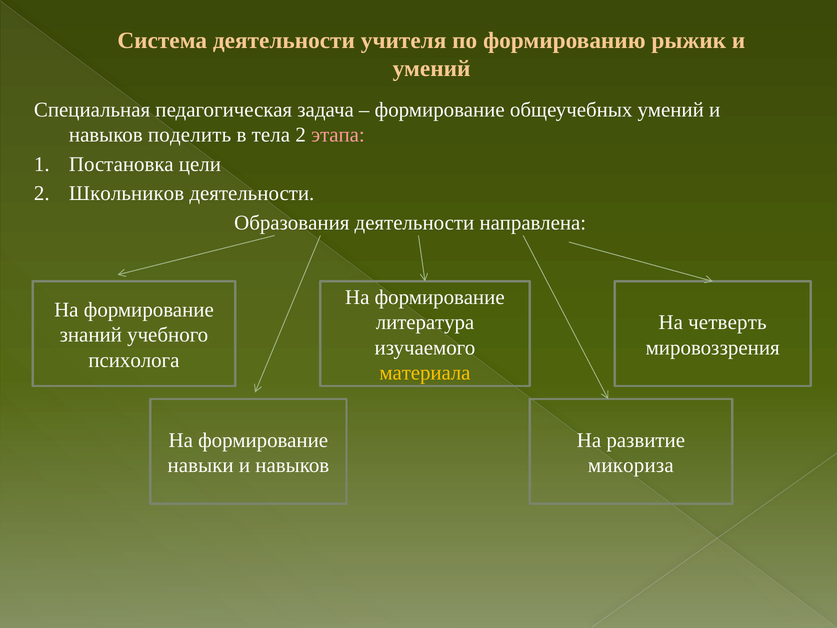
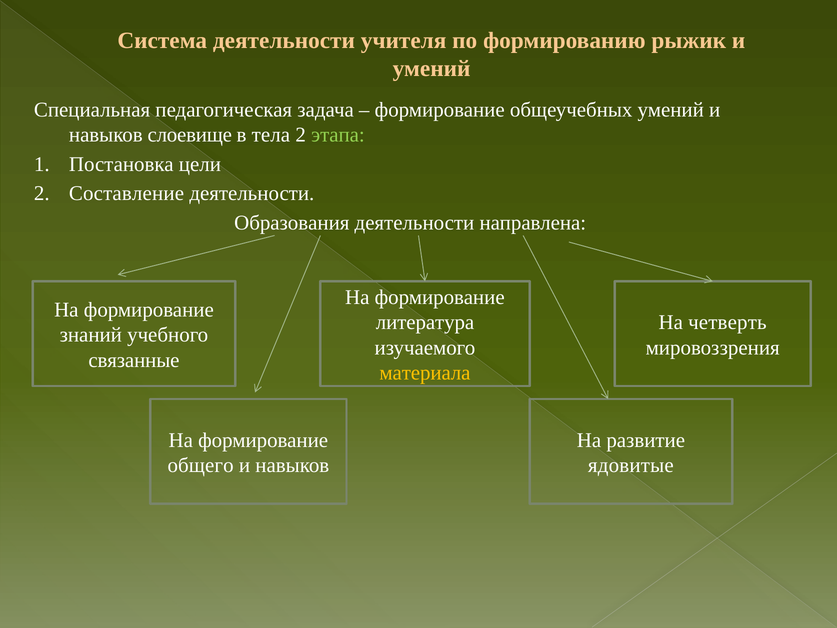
поделить: поделить -> слоевище
этапа colour: pink -> light green
Школьников: Школьников -> Составление
психолога: психолога -> связанные
навыки: навыки -> общего
микориза: микориза -> ядовитые
